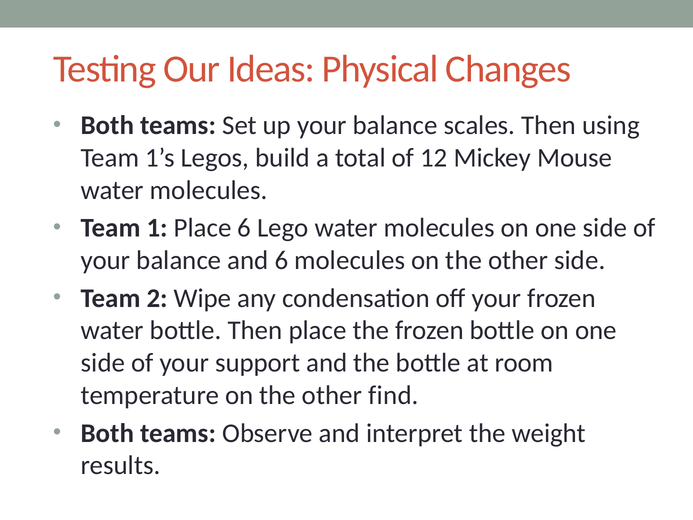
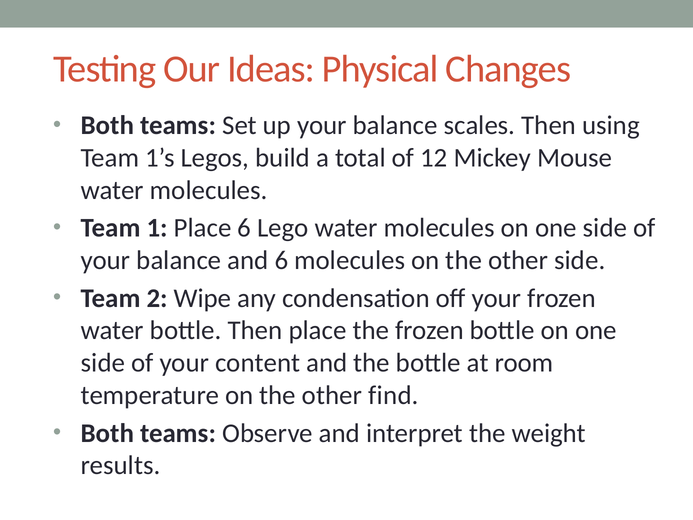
support: support -> content
